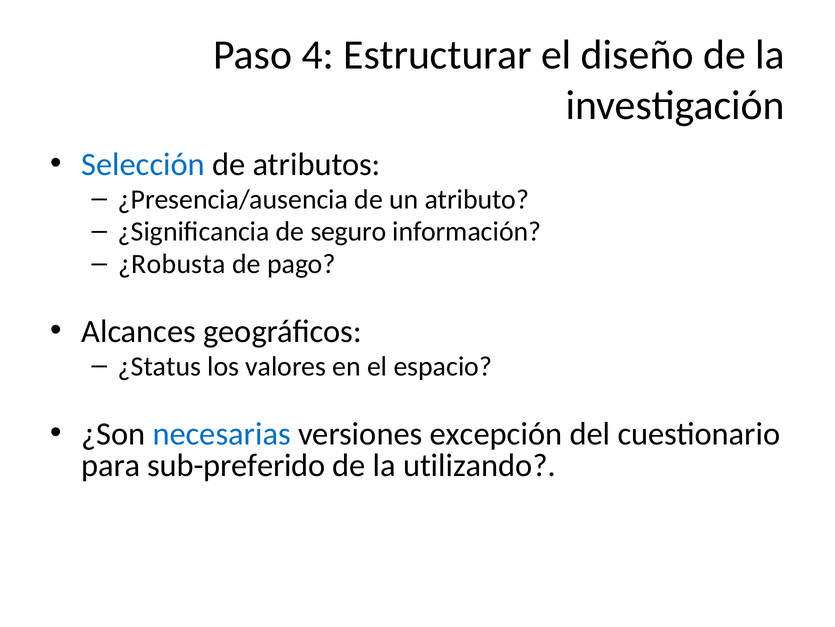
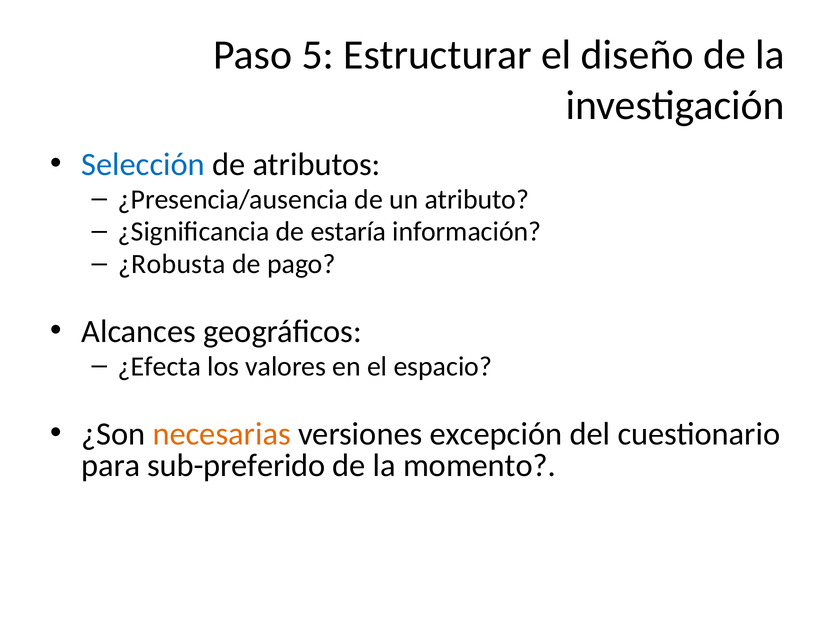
4: 4 -> 5
seguro: seguro -> estaría
¿Status: ¿Status -> ¿Efecta
necesarias colour: blue -> orange
utilizando: utilizando -> momento
